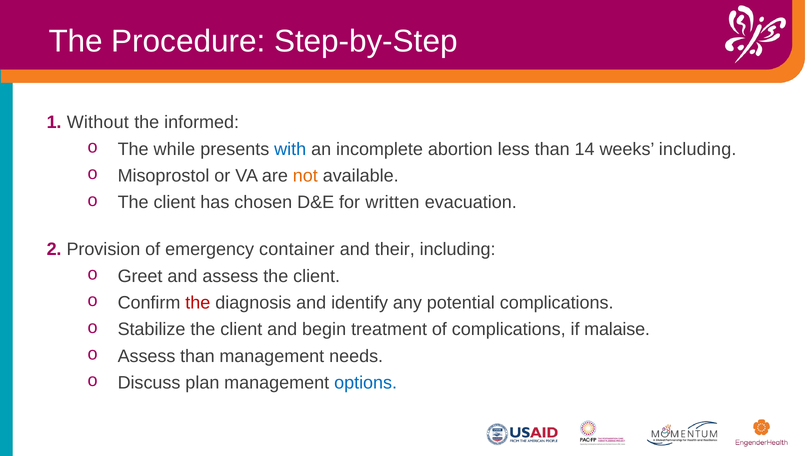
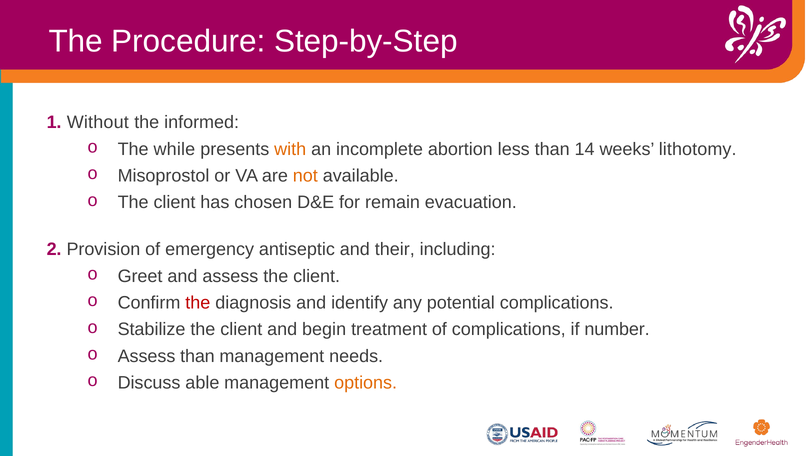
with colour: blue -> orange
weeks including: including -> lithotomy
written: written -> remain
container: container -> antiseptic
malaise: malaise -> number
plan: plan -> able
options colour: blue -> orange
